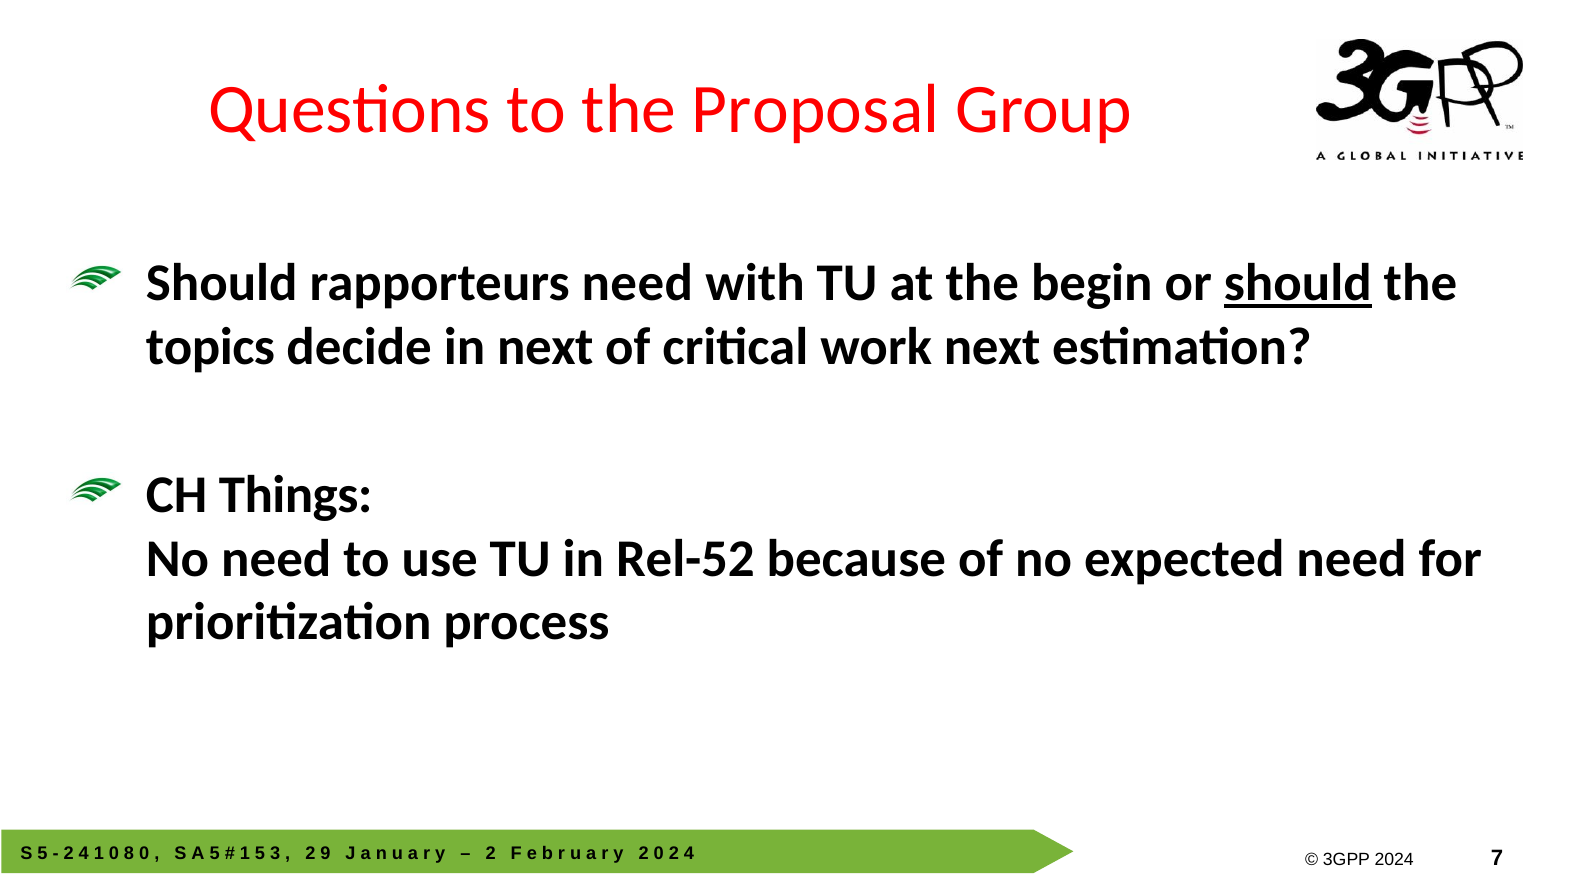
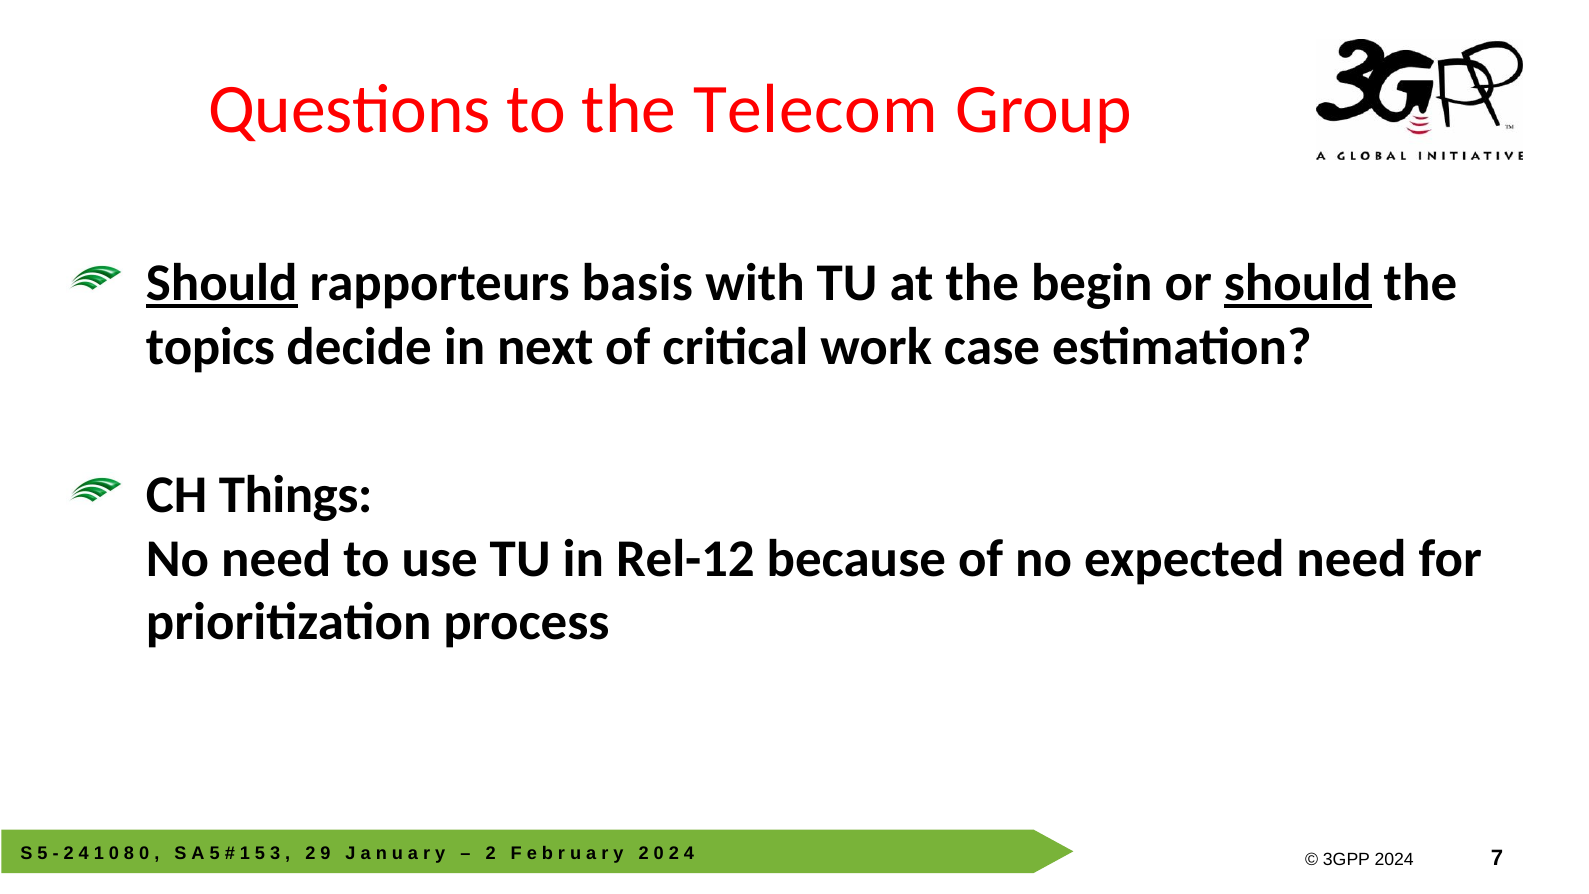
Proposal: Proposal -> Telecom
Should at (222, 283) underline: none -> present
rapporteurs need: need -> basis
work next: next -> case
Rel-52: Rel-52 -> Rel-12
